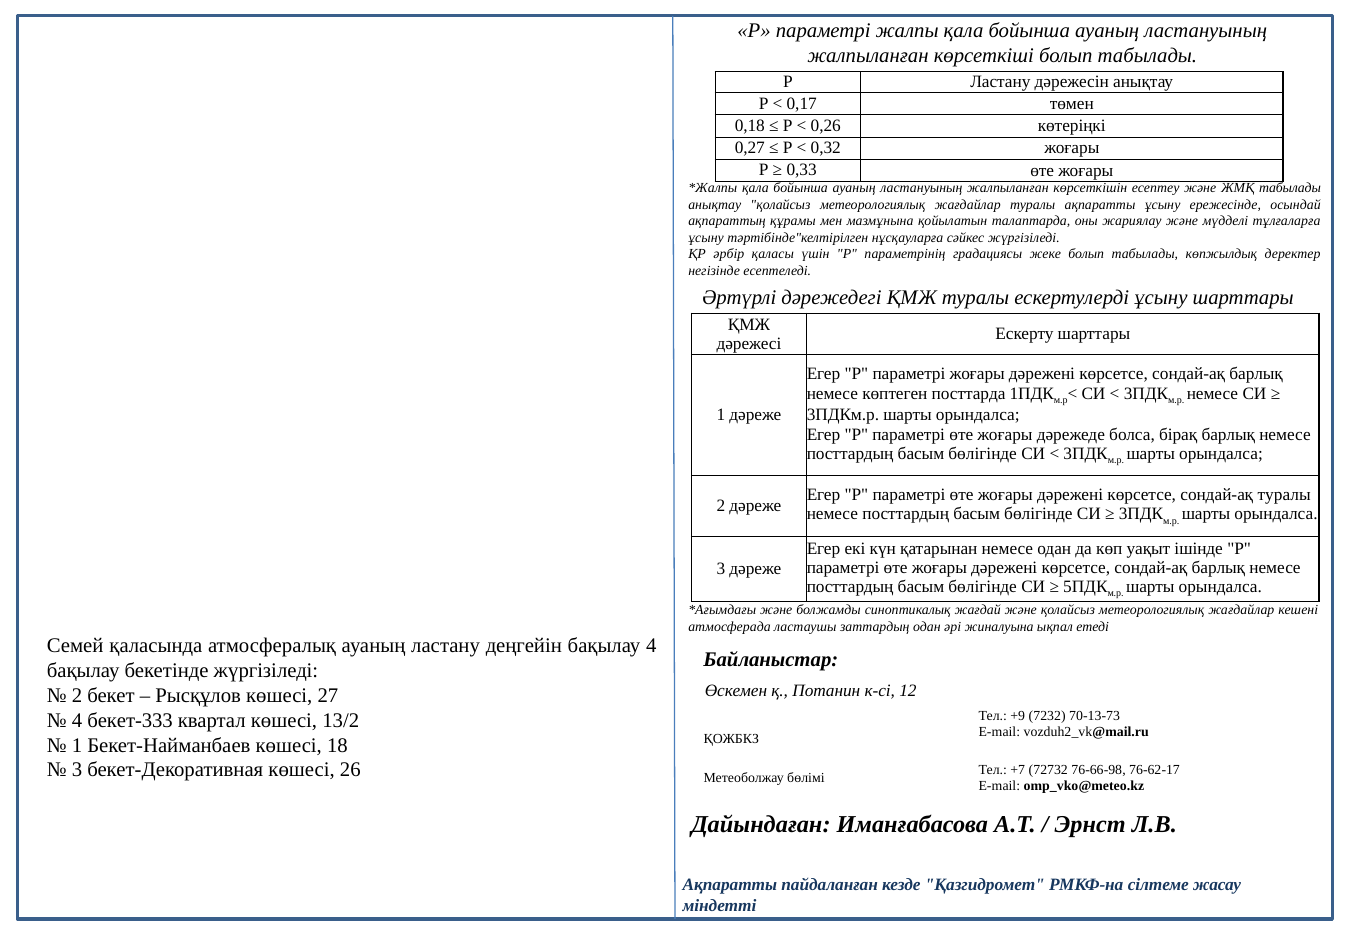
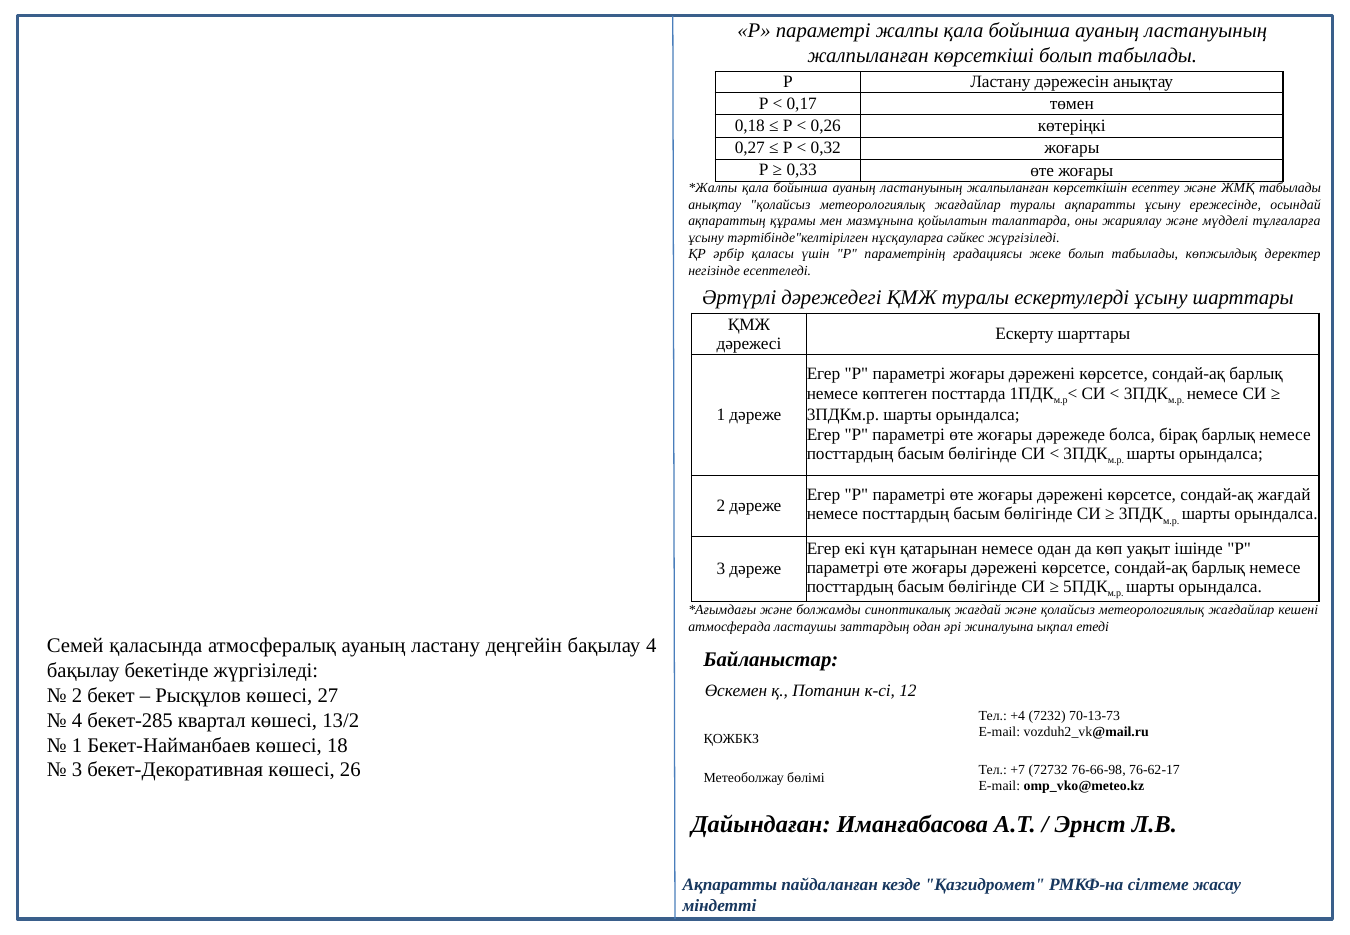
сондай-ақ туралы: туралы -> жағдай
+9: +9 -> +4
бекет-333: бекет-333 -> бекет-285
